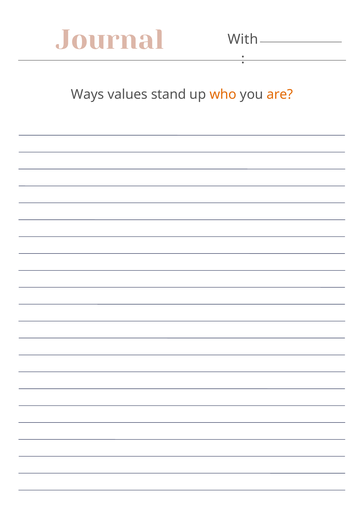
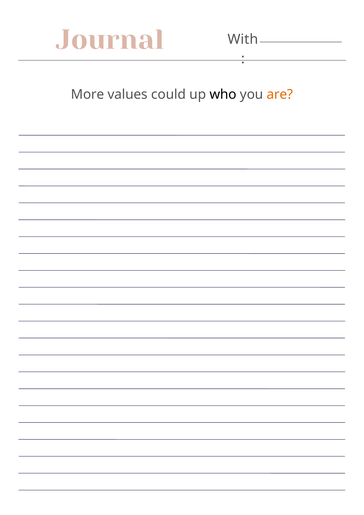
Ways: Ways -> More
stand: stand -> could
who colour: orange -> black
